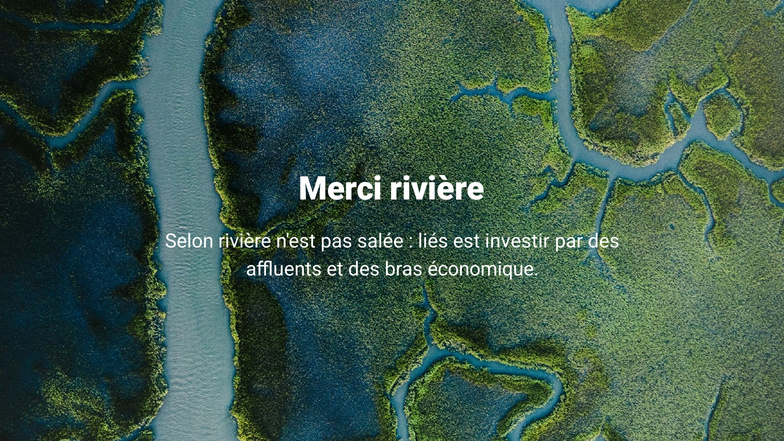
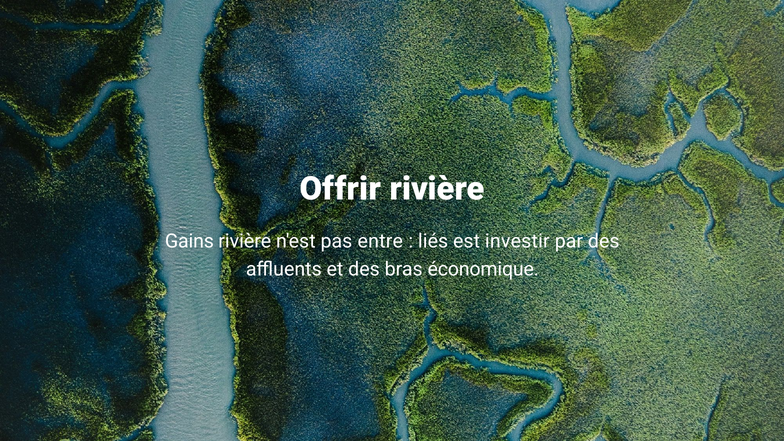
Merci: Merci -> Offrir
Selon: Selon -> Gains
salée: salée -> entre
